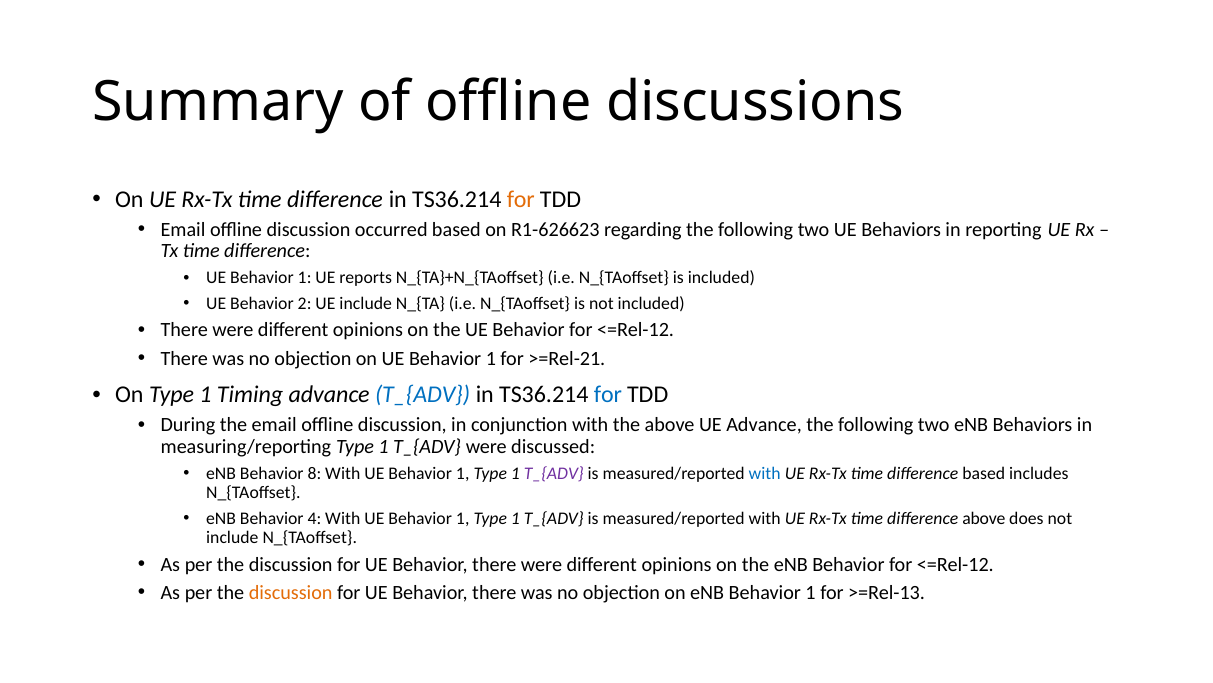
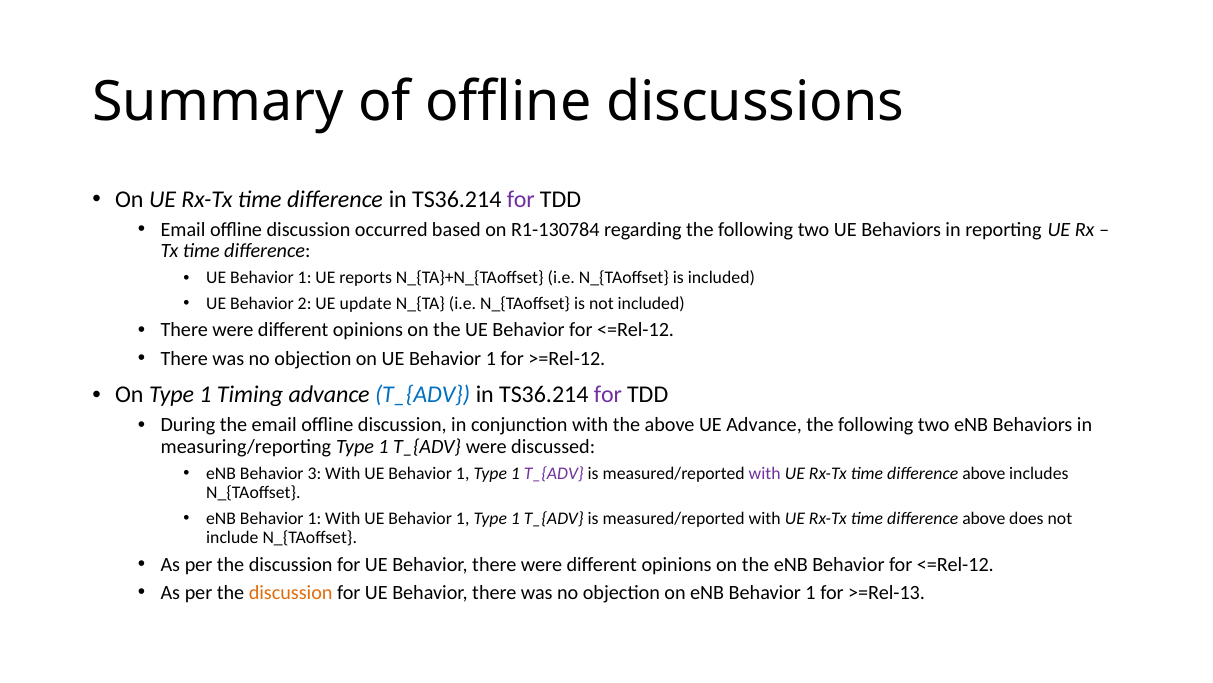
for at (521, 199) colour: orange -> purple
R1-626623: R1-626623 -> R1-130784
UE include: include -> update
>=Rel-21: >=Rel-21 -> >=Rel-12
for at (608, 395) colour: blue -> purple
8: 8 -> 3
with at (765, 473) colour: blue -> purple
based at (984, 473): based -> above
4 at (314, 518): 4 -> 1
